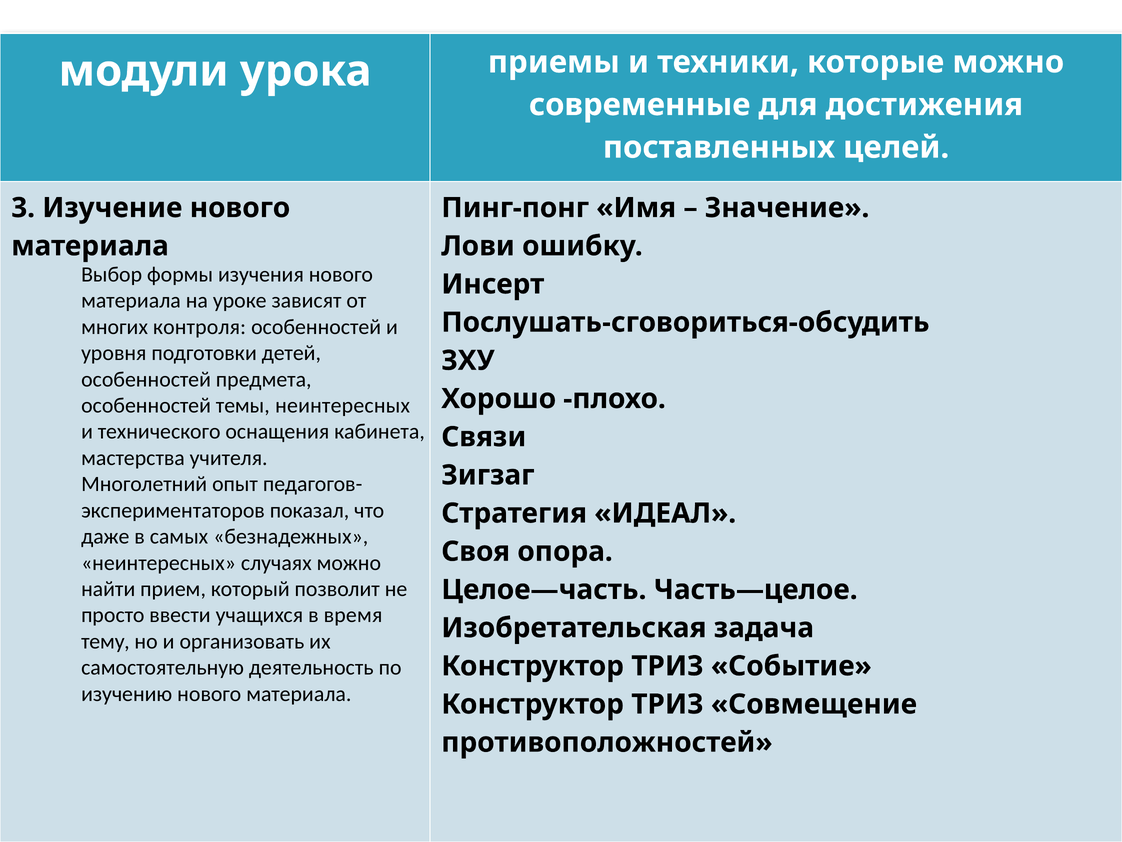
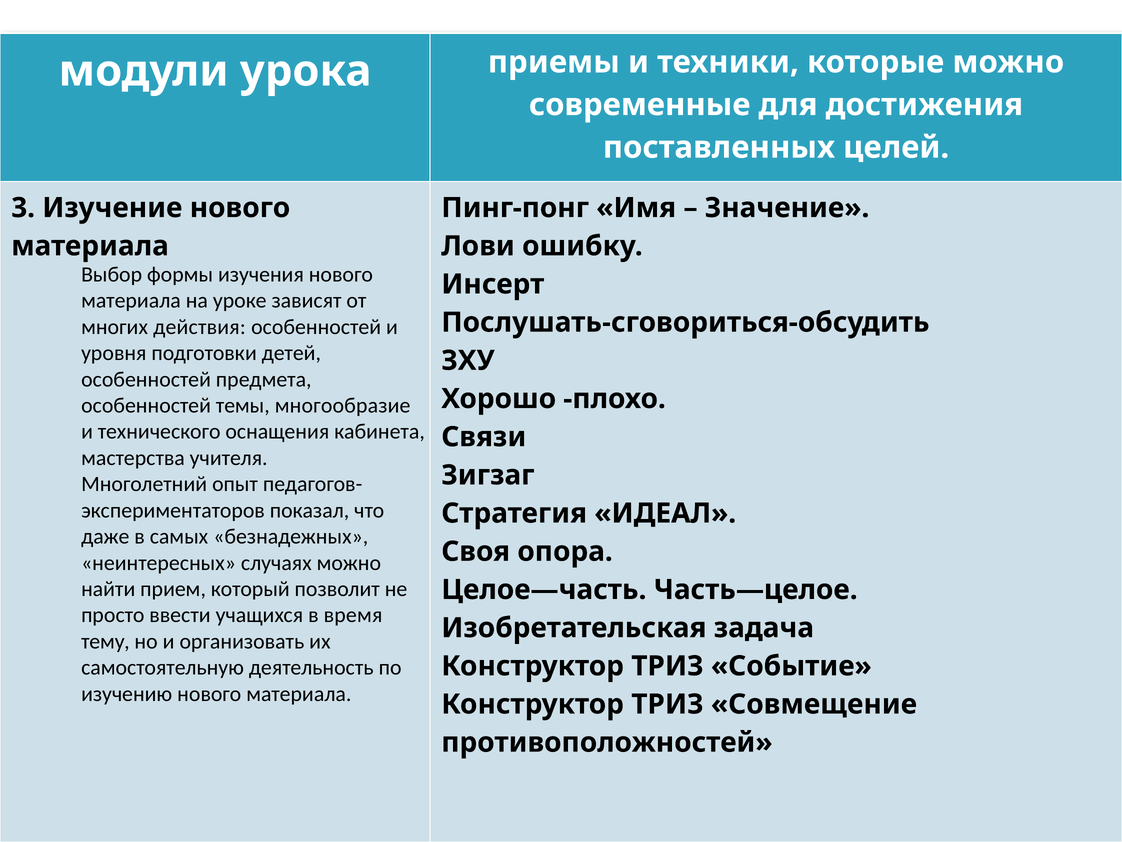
контроля: контроля -> действия
темы неинтересных: неинтересных -> многообразие
